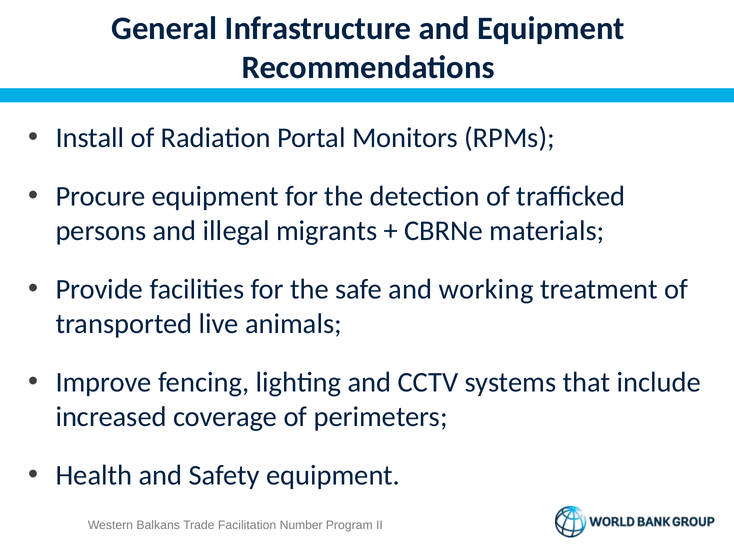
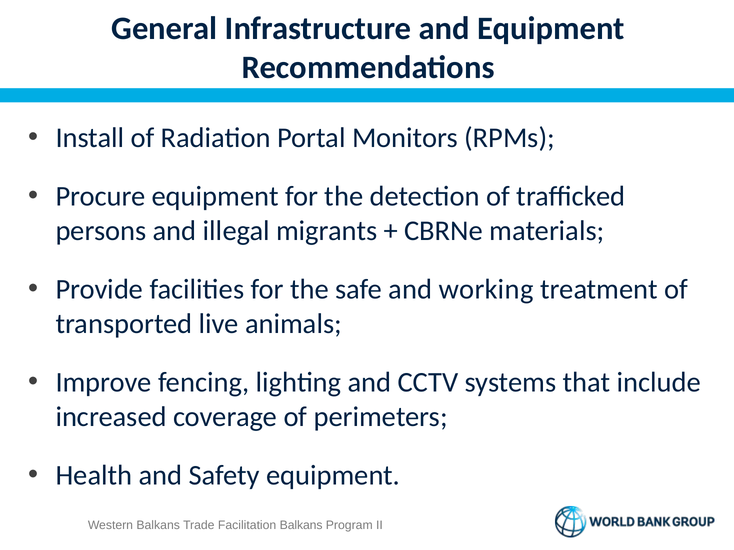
Facilitation Number: Number -> Balkans
